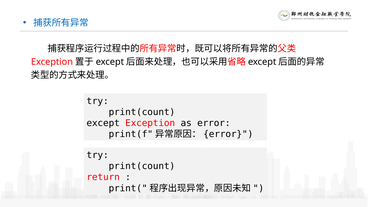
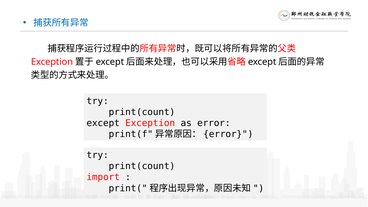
return: return -> import
